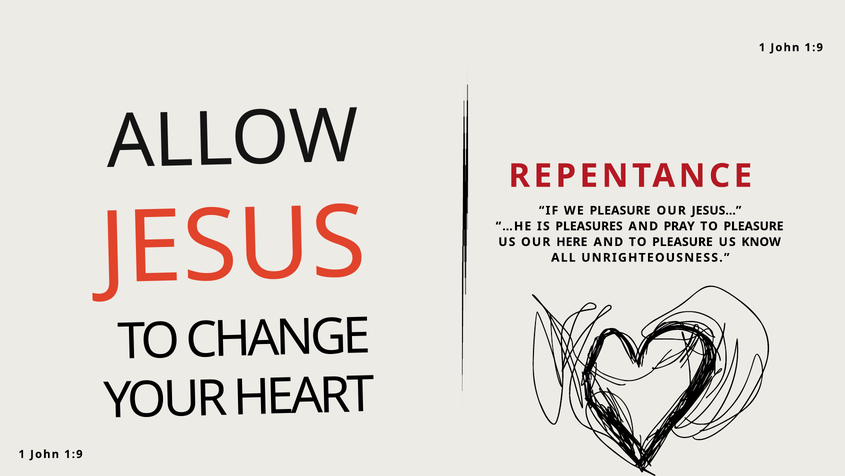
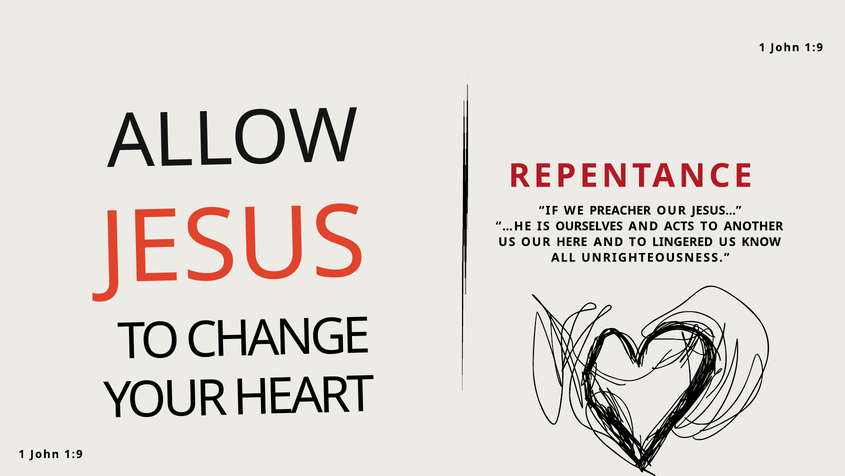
WE PLEASURE: PLEASURE -> PREACHER
PLEASURES: PLEASURES -> OURSELVES
PRAY: PRAY -> ACTS
PLEASURE at (754, 226): PLEASURE -> ANOTHER
AND TO PLEASURE: PLEASURE -> LINGERED
